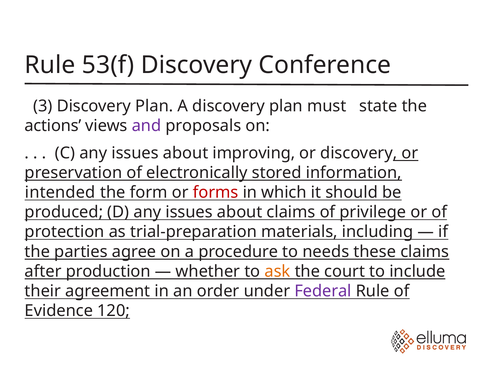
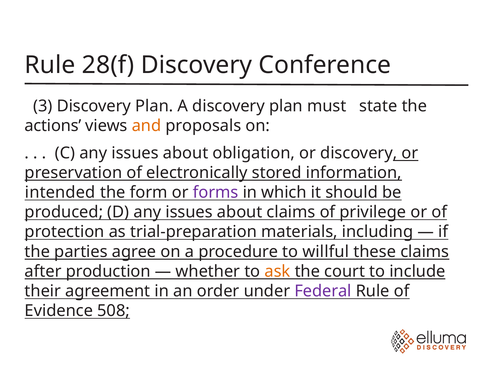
53(f: 53(f -> 28(f
and colour: purple -> orange
improving: improving -> obligation
forms colour: red -> purple
needs: needs -> willful
120: 120 -> 508
